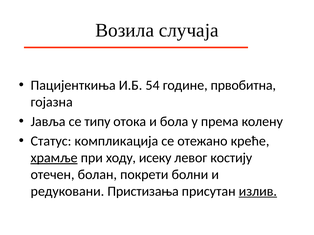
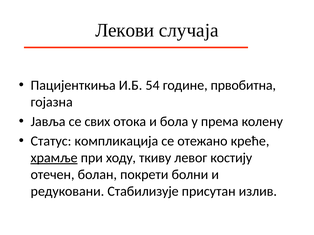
Возила: Возила -> Лекови
типу: типу -> свих
исеку: исеку -> ткиву
Пристизања: Пристизања -> Стабилизује
излив underline: present -> none
